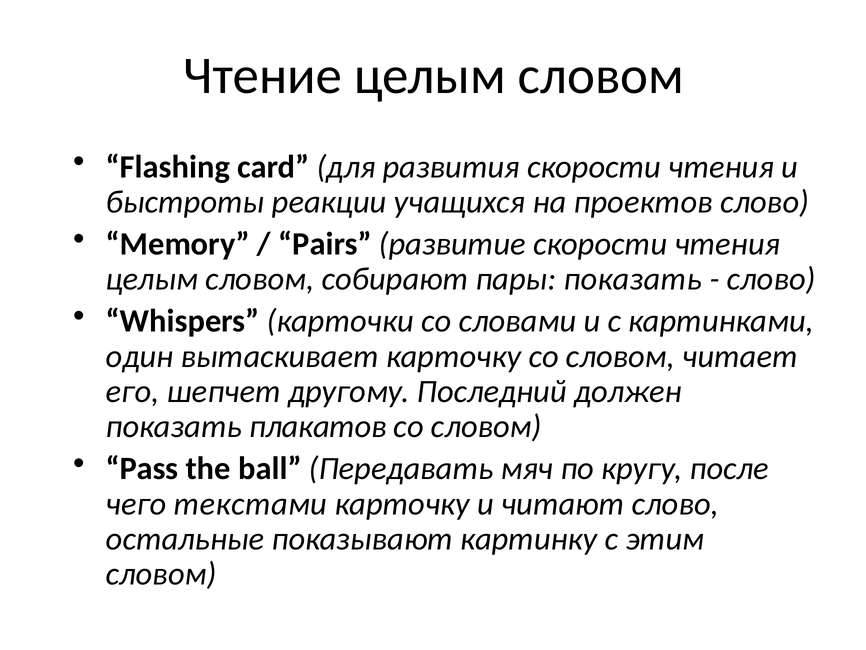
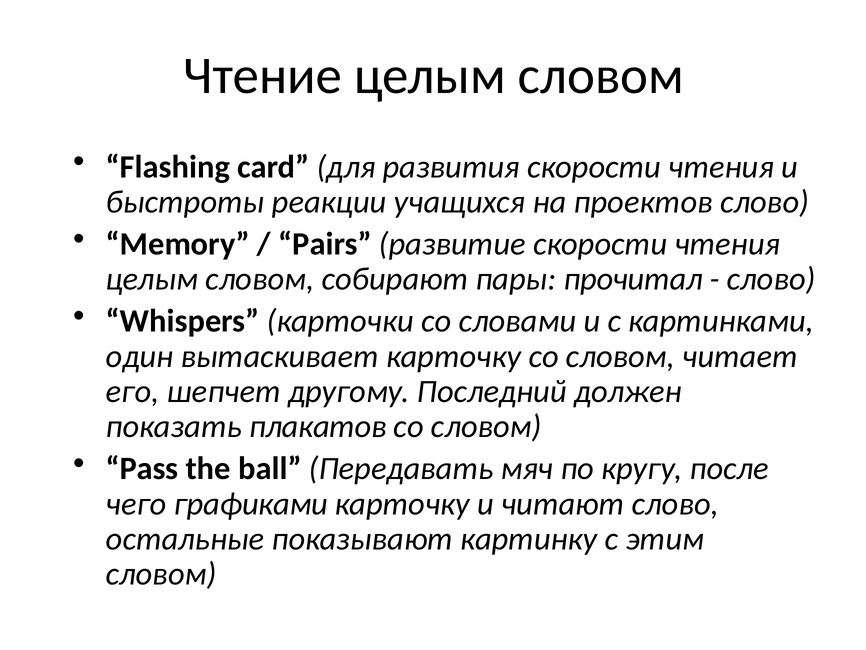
пары показать: показать -> прочитал
текстами: текстами -> графиками
